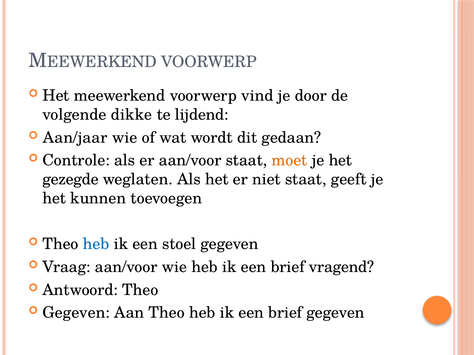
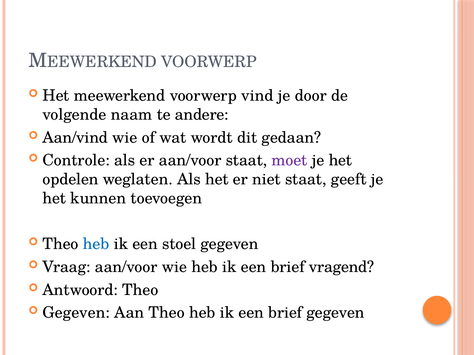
dikke: dikke -> naam
lijdend: lijdend -> andere
Aan/jaar: Aan/jaar -> Aan/vind
moet colour: orange -> purple
gezegde: gezegde -> opdelen
